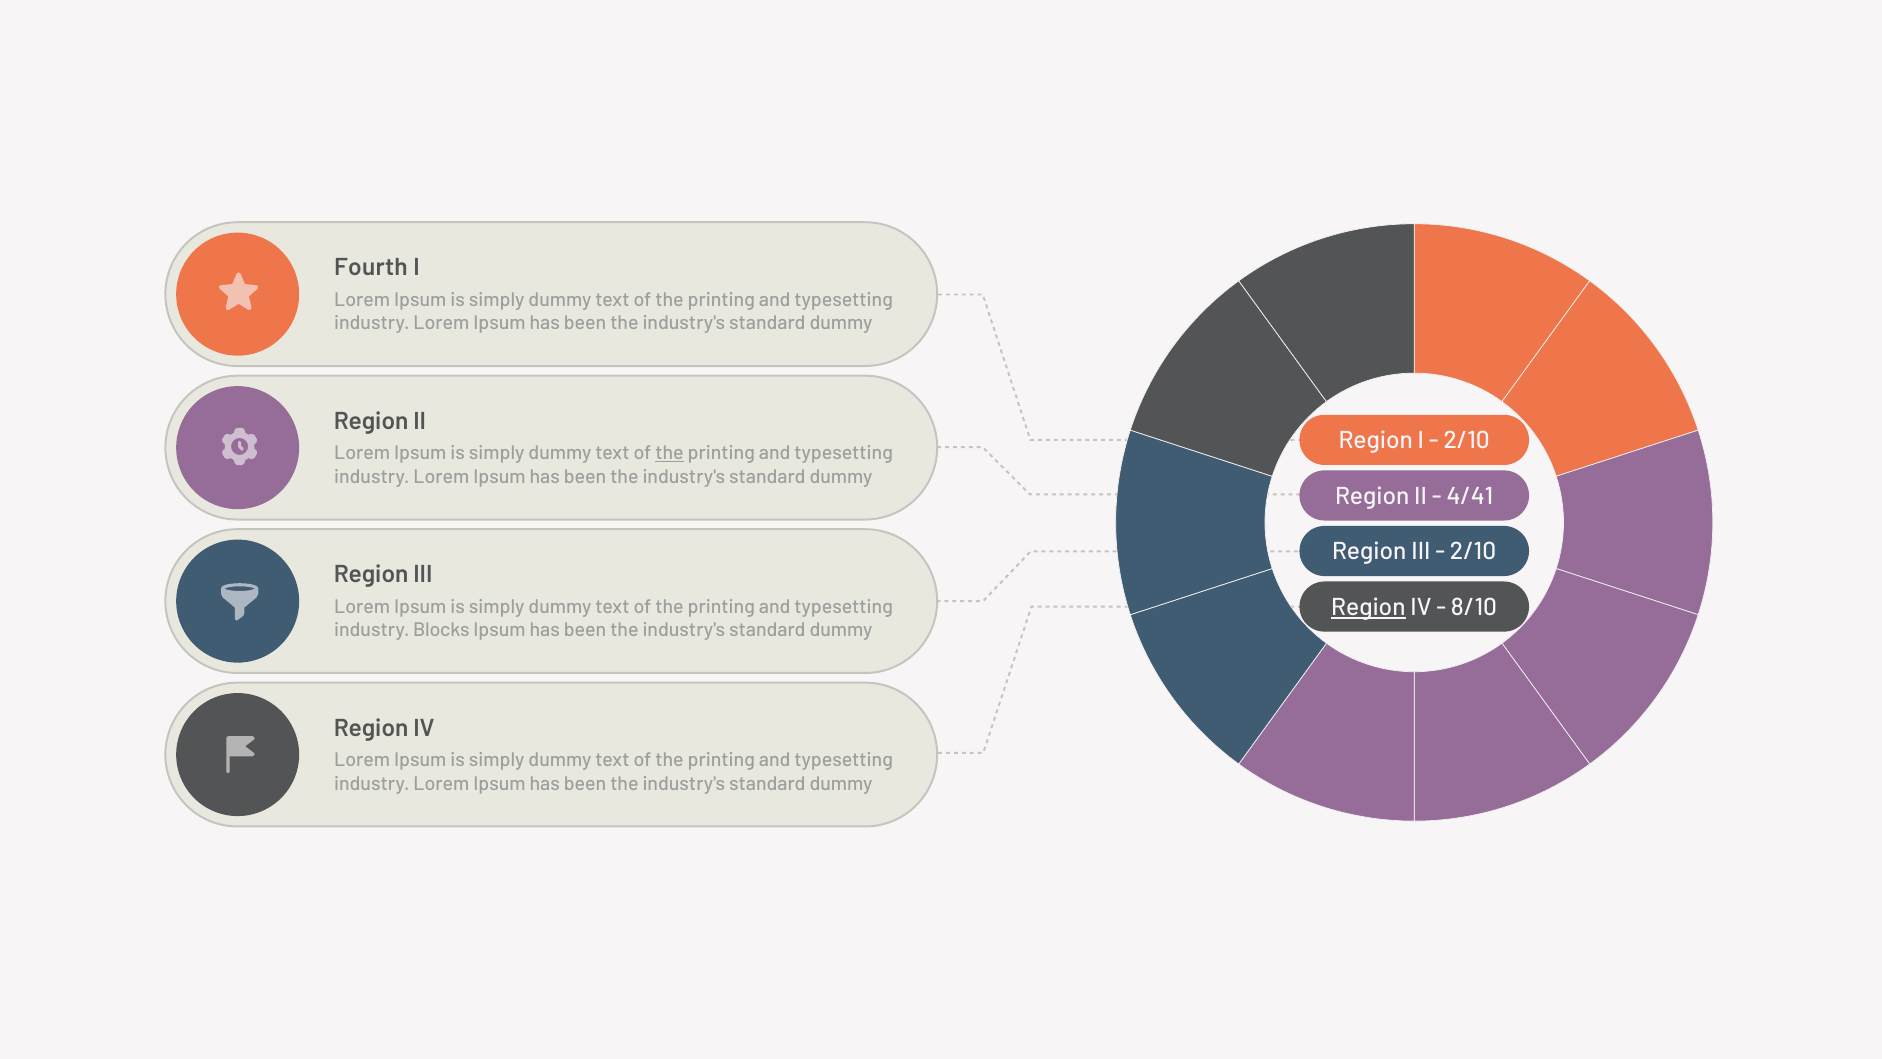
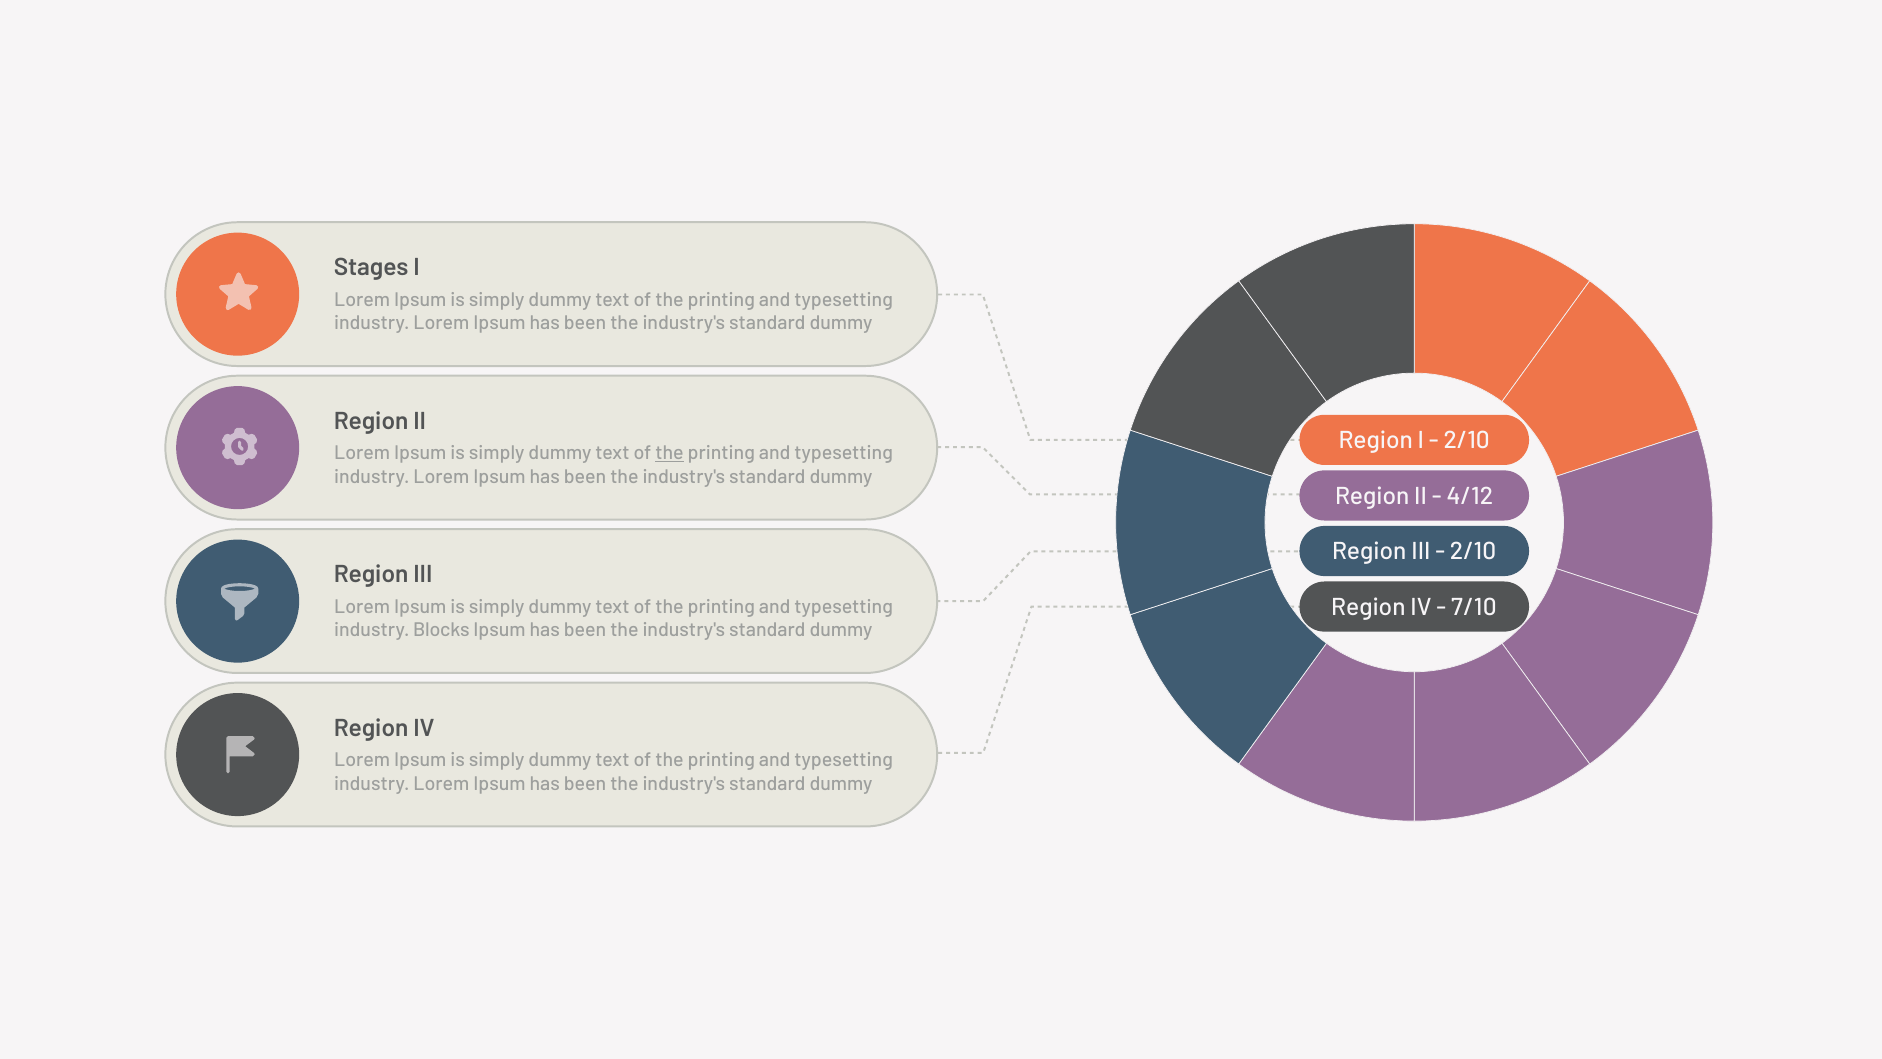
Fourth: Fourth -> Stages
4/41: 4/41 -> 4/12
Region at (1368, 607) underline: present -> none
8/10: 8/10 -> 7/10
